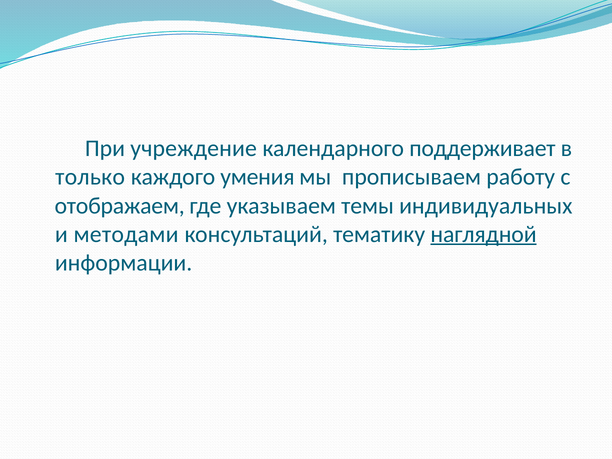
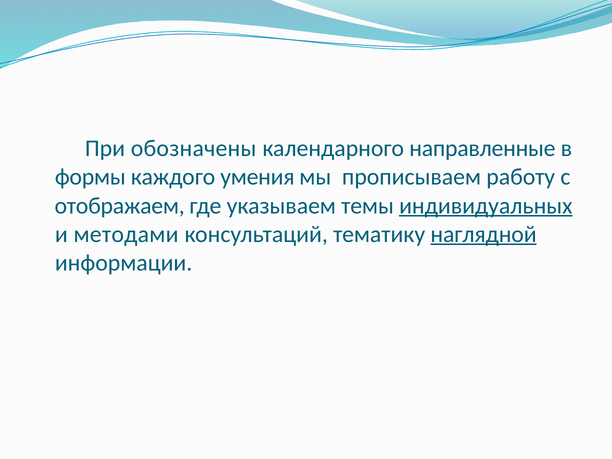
учреждение: учреждение -> обозначены
поддерживает: поддерживает -> направленные
только: только -> формы
индивидуальных underline: none -> present
